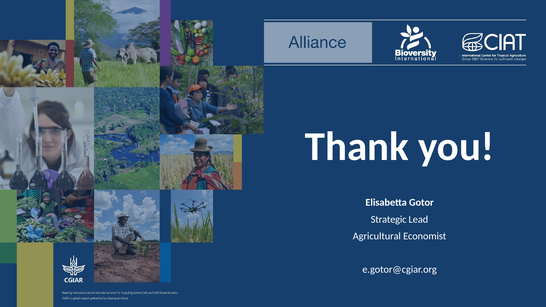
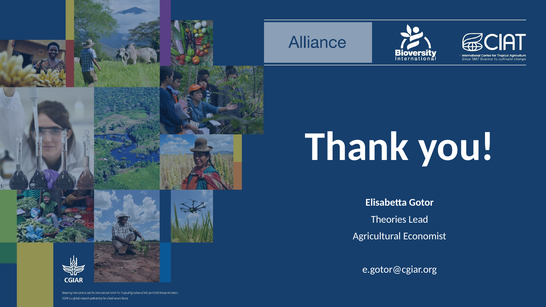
Strategic: Strategic -> Theories
